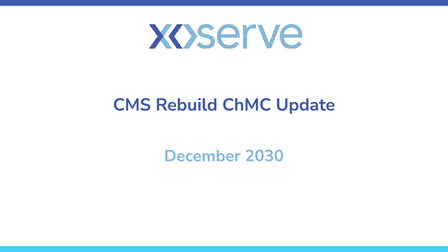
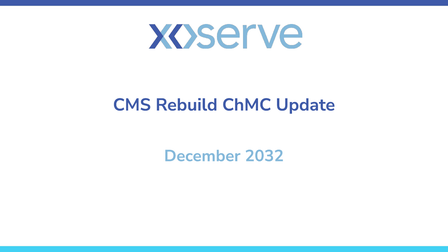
2030: 2030 -> 2032
